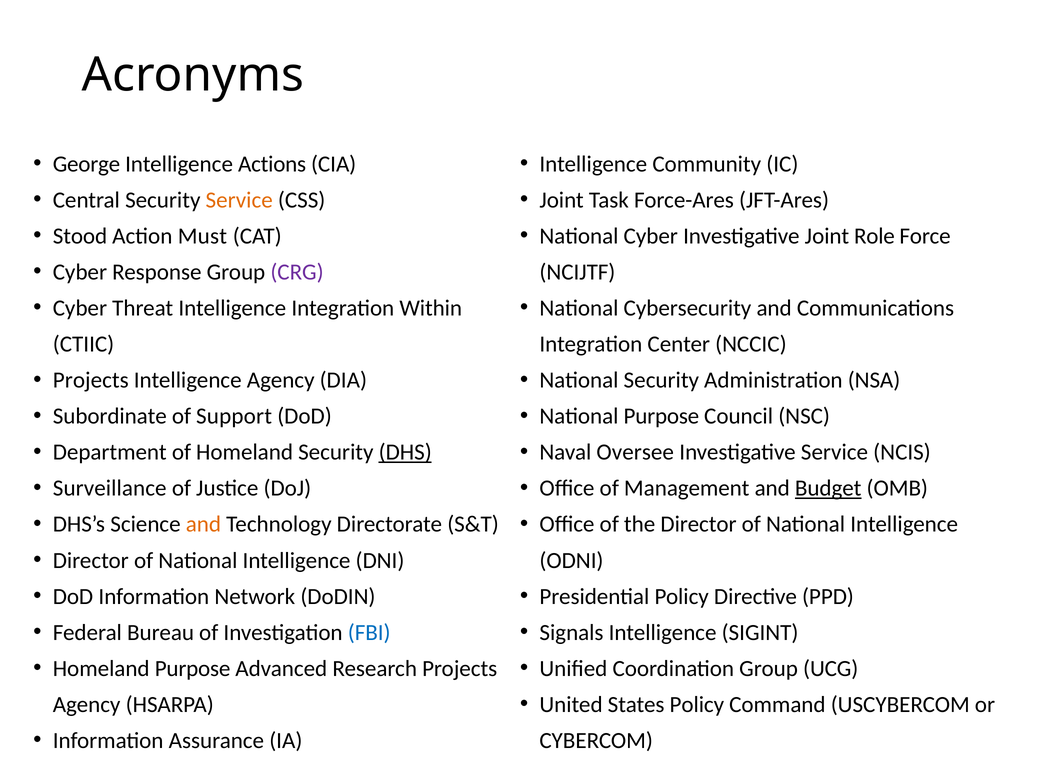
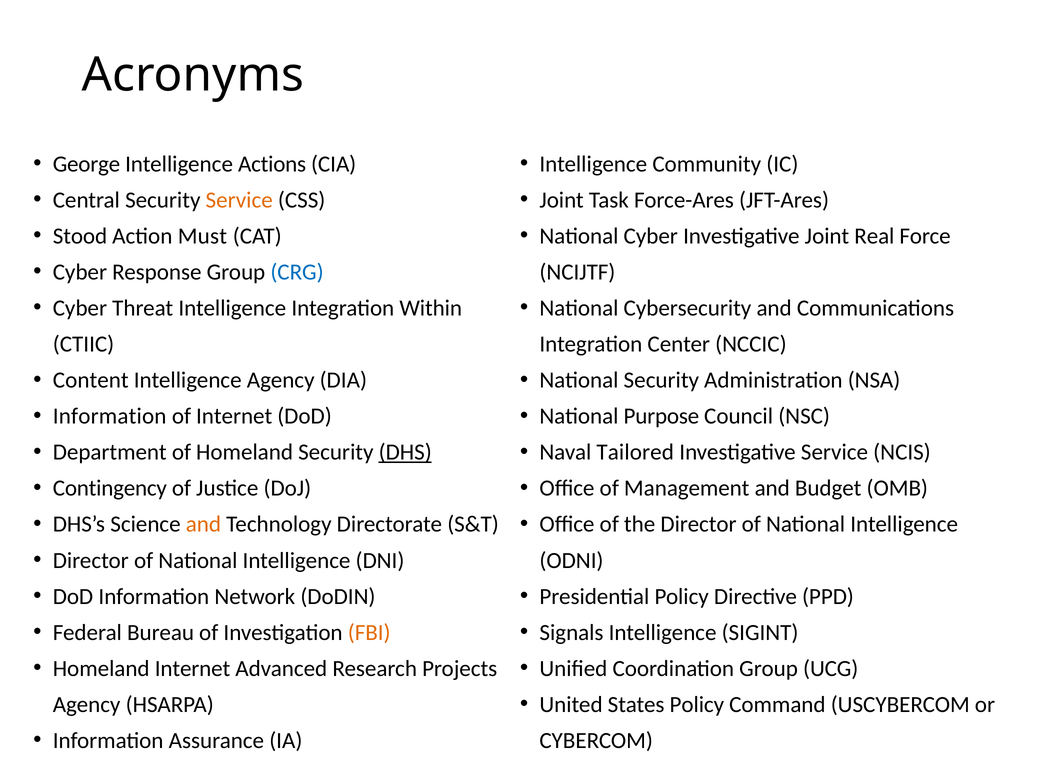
Role: Role -> Real
CRG colour: purple -> blue
Projects at (91, 380): Projects -> Content
Subordinate at (110, 416): Subordinate -> Information
of Support: Support -> Internet
Oversee: Oversee -> Tailored
Surveillance: Surveillance -> Contingency
Budget underline: present -> none
FBI colour: blue -> orange
Homeland Purpose: Purpose -> Internet
